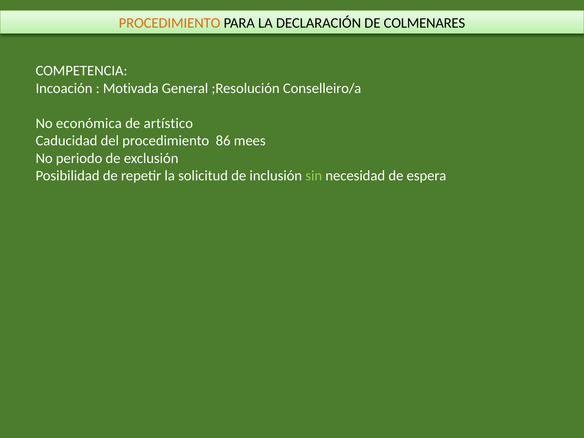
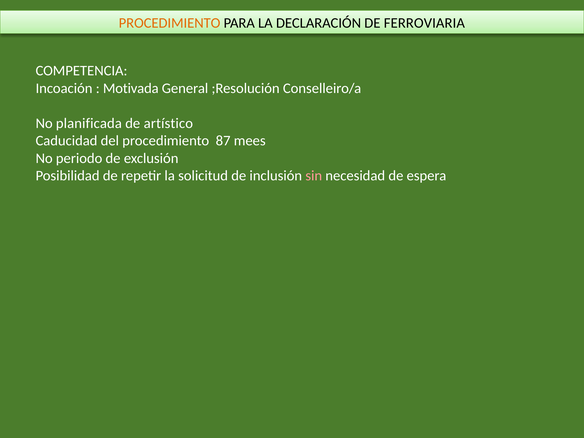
COLMENARES: COLMENARES -> FERROVIARIA
económica: económica -> planificada
86: 86 -> 87
sin colour: light green -> pink
